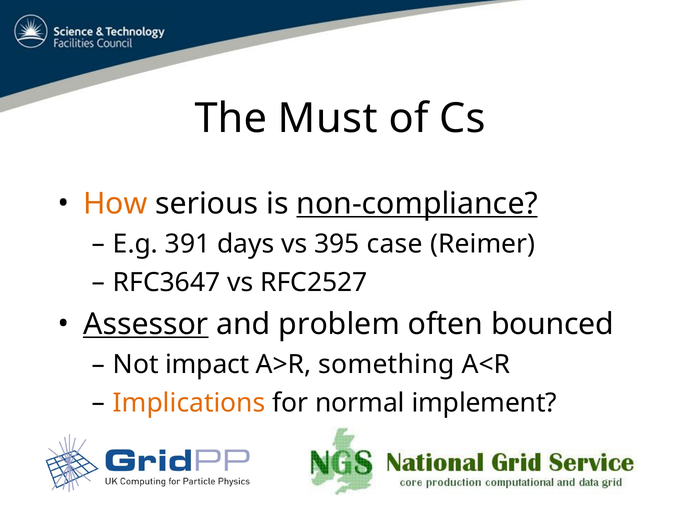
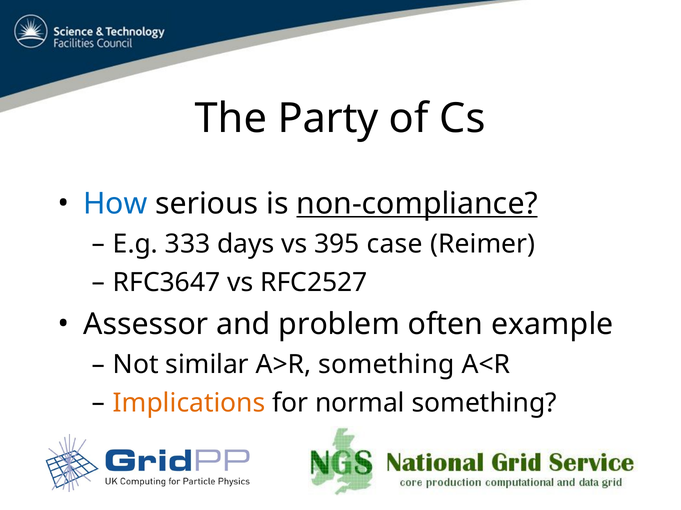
Must: Must -> Party
How colour: orange -> blue
391: 391 -> 333
Assessor underline: present -> none
bounced: bounced -> example
impact: impact -> similar
normal implement: implement -> something
